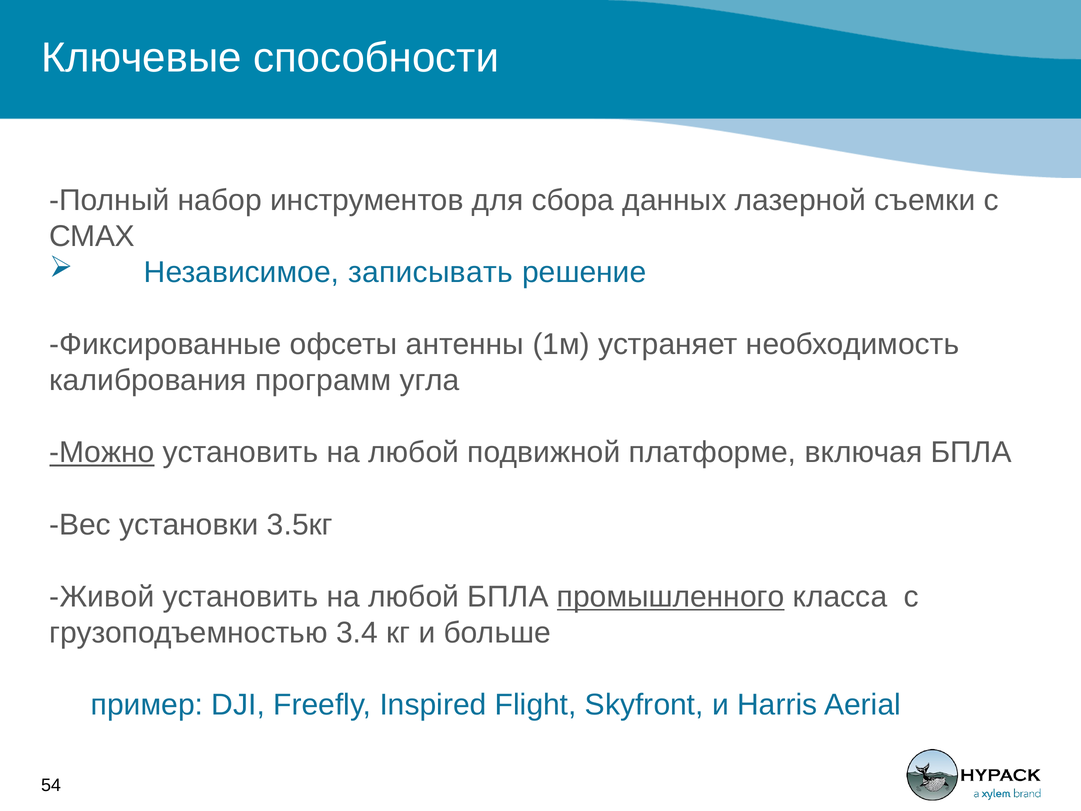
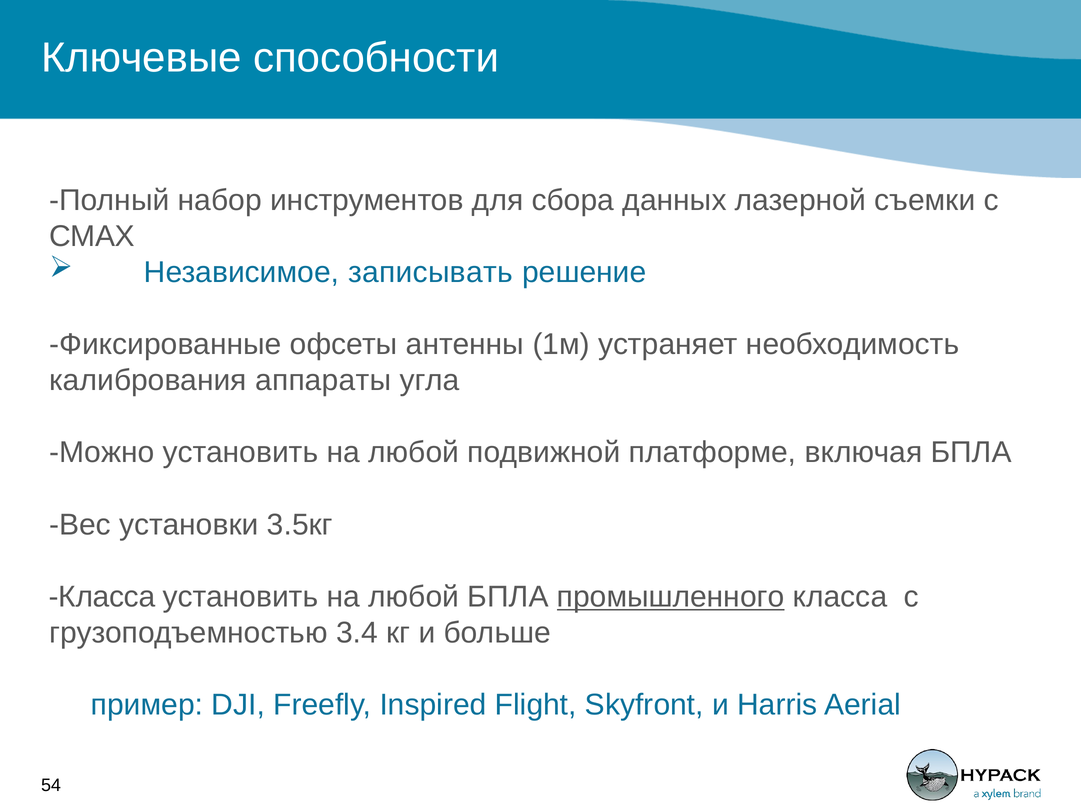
программ: программ -> аппараты
Можно underline: present -> none
Живой at (102, 597): Живой -> Класса
